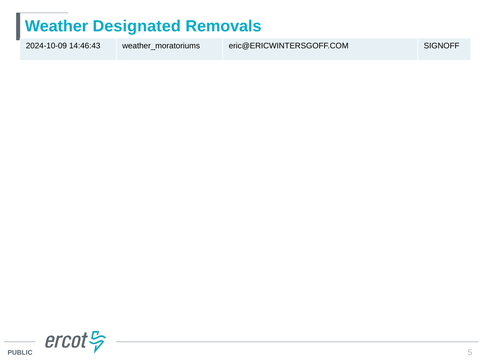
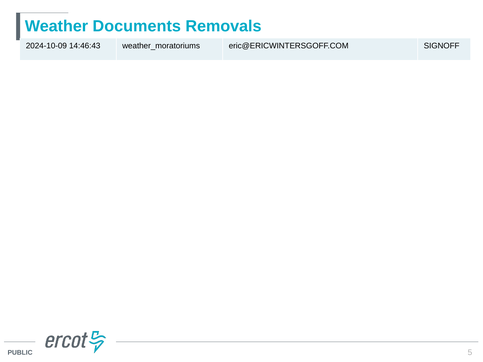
Designated: Designated -> Documents
